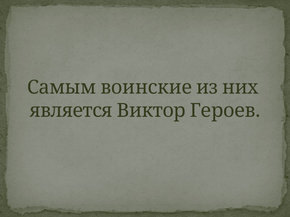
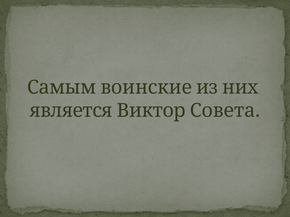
Героев: Героев -> Совета
